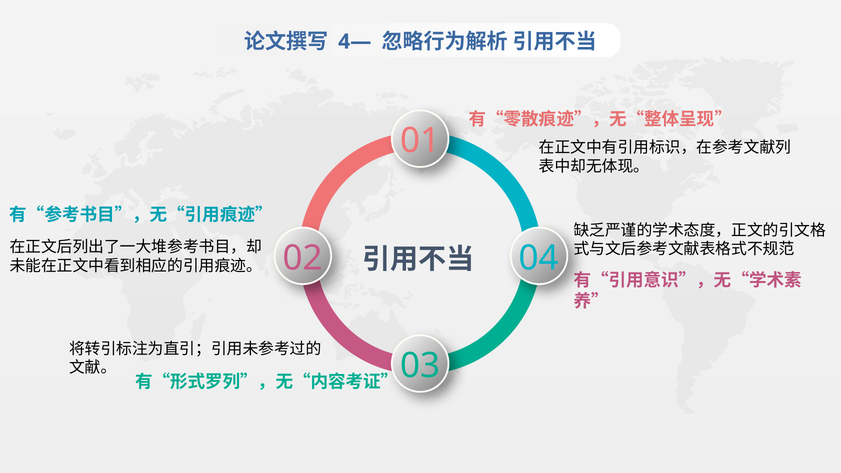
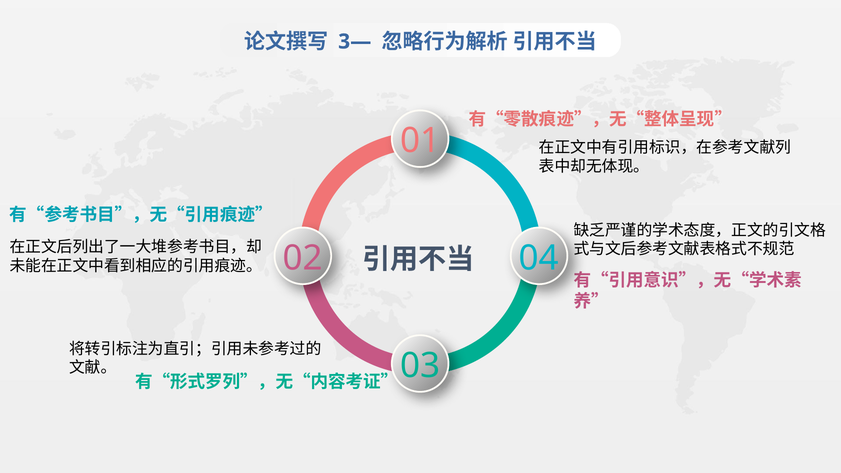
4—: 4— -> 3—
